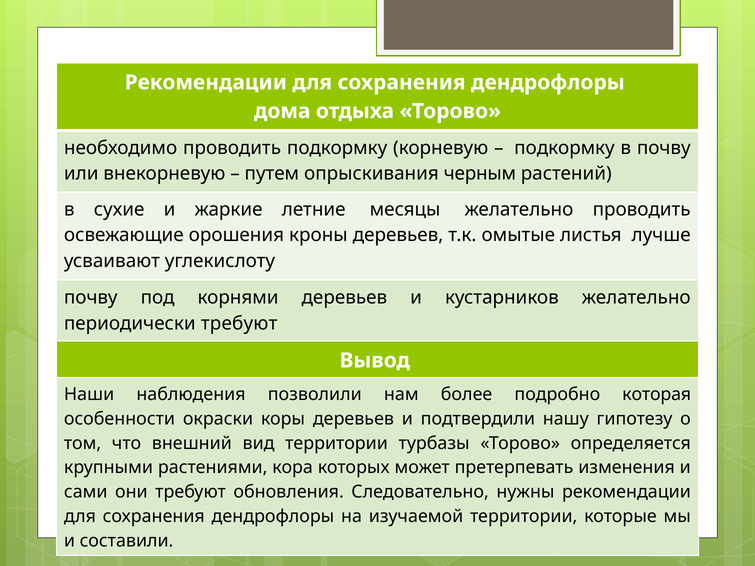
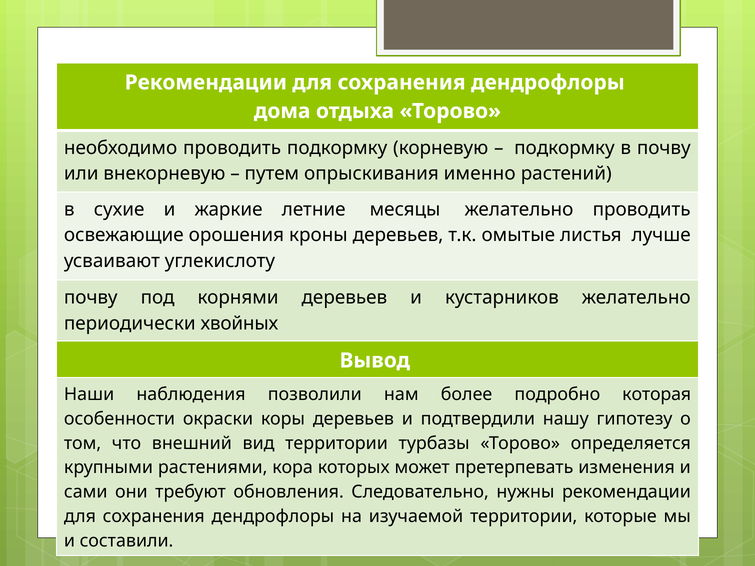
черным: черным -> именно
периодически требуют: требуют -> хвойных
